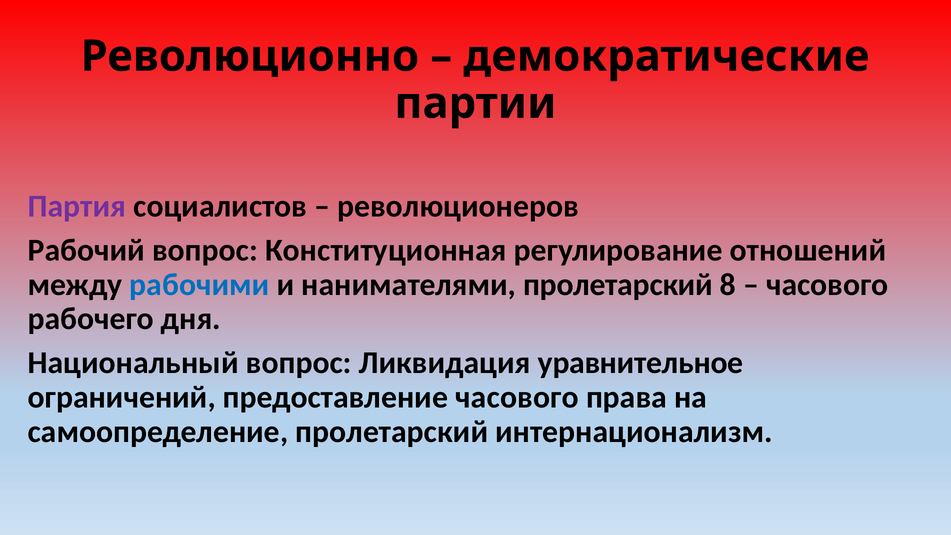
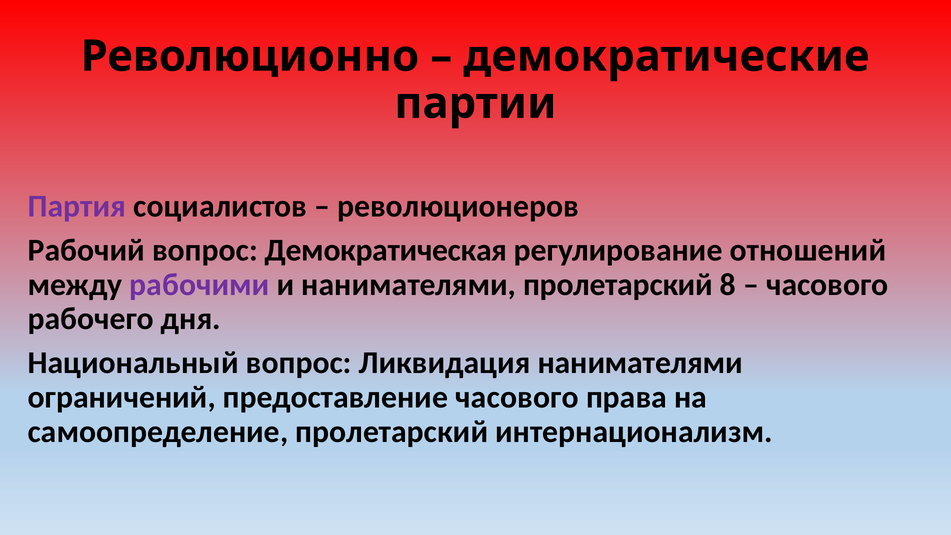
Конституционная: Конституционная -> Демократическая
рабочими colour: blue -> purple
Ликвидация уравнительное: уравнительное -> нанимателями
